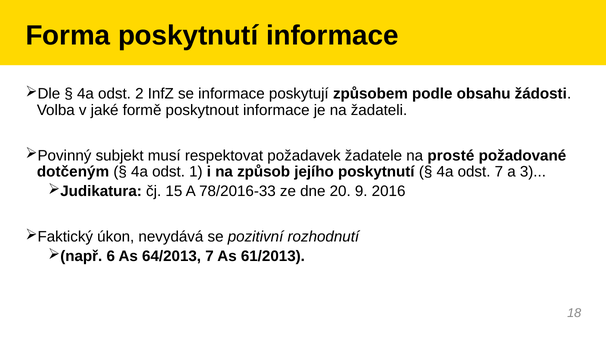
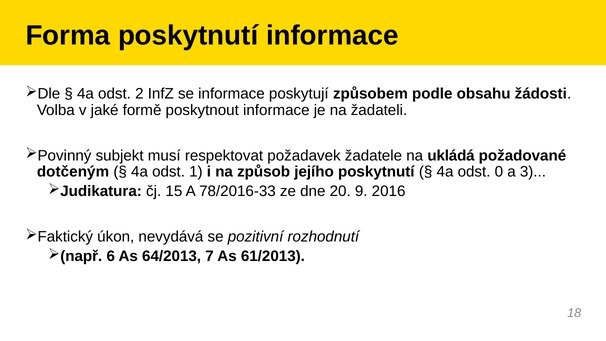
prosté: prosté -> ukládá
odst 7: 7 -> 0
